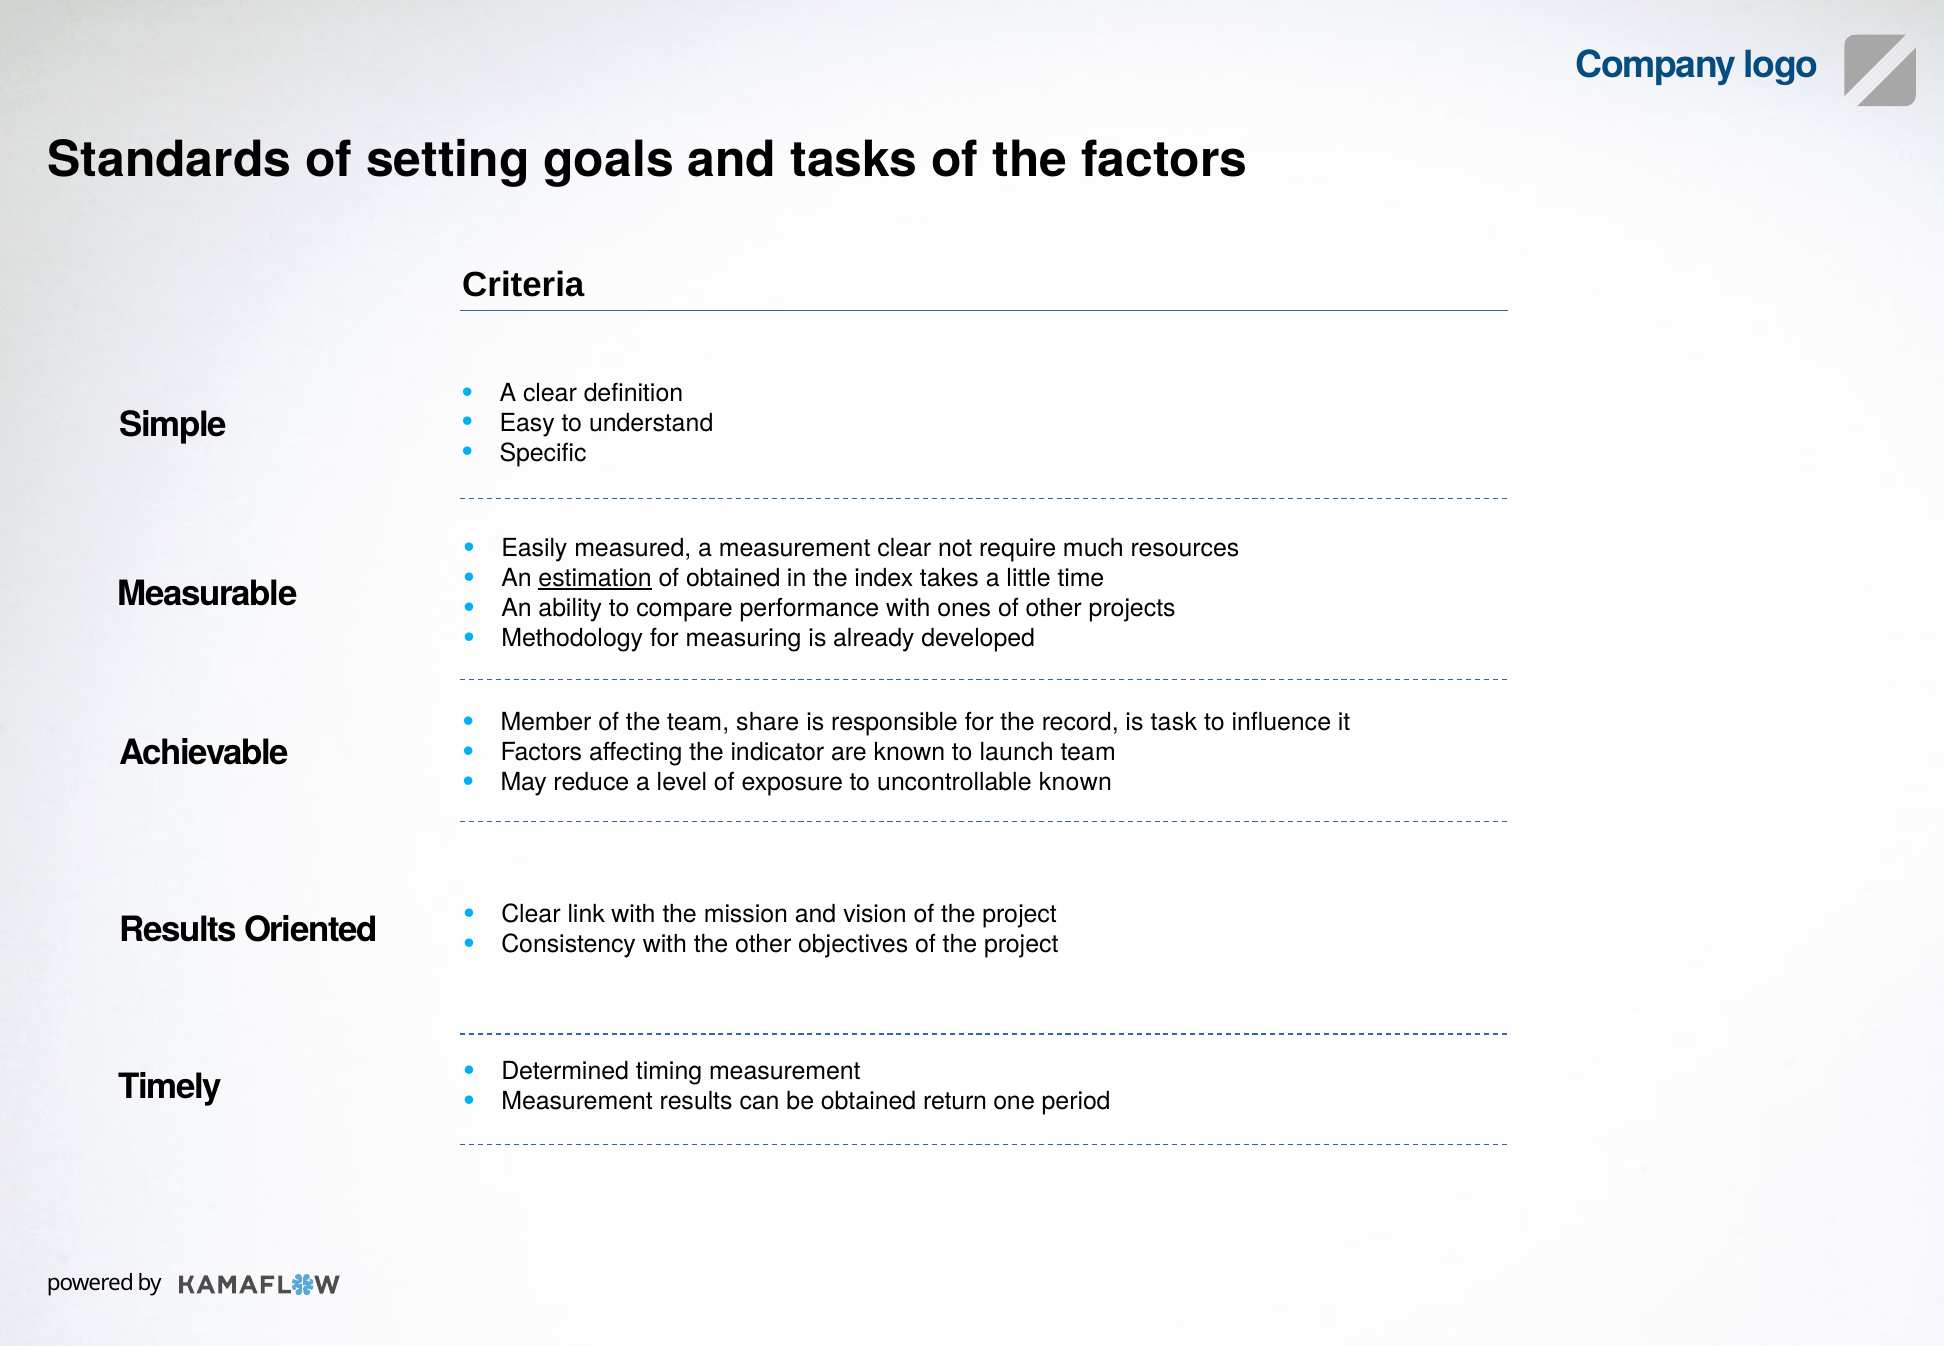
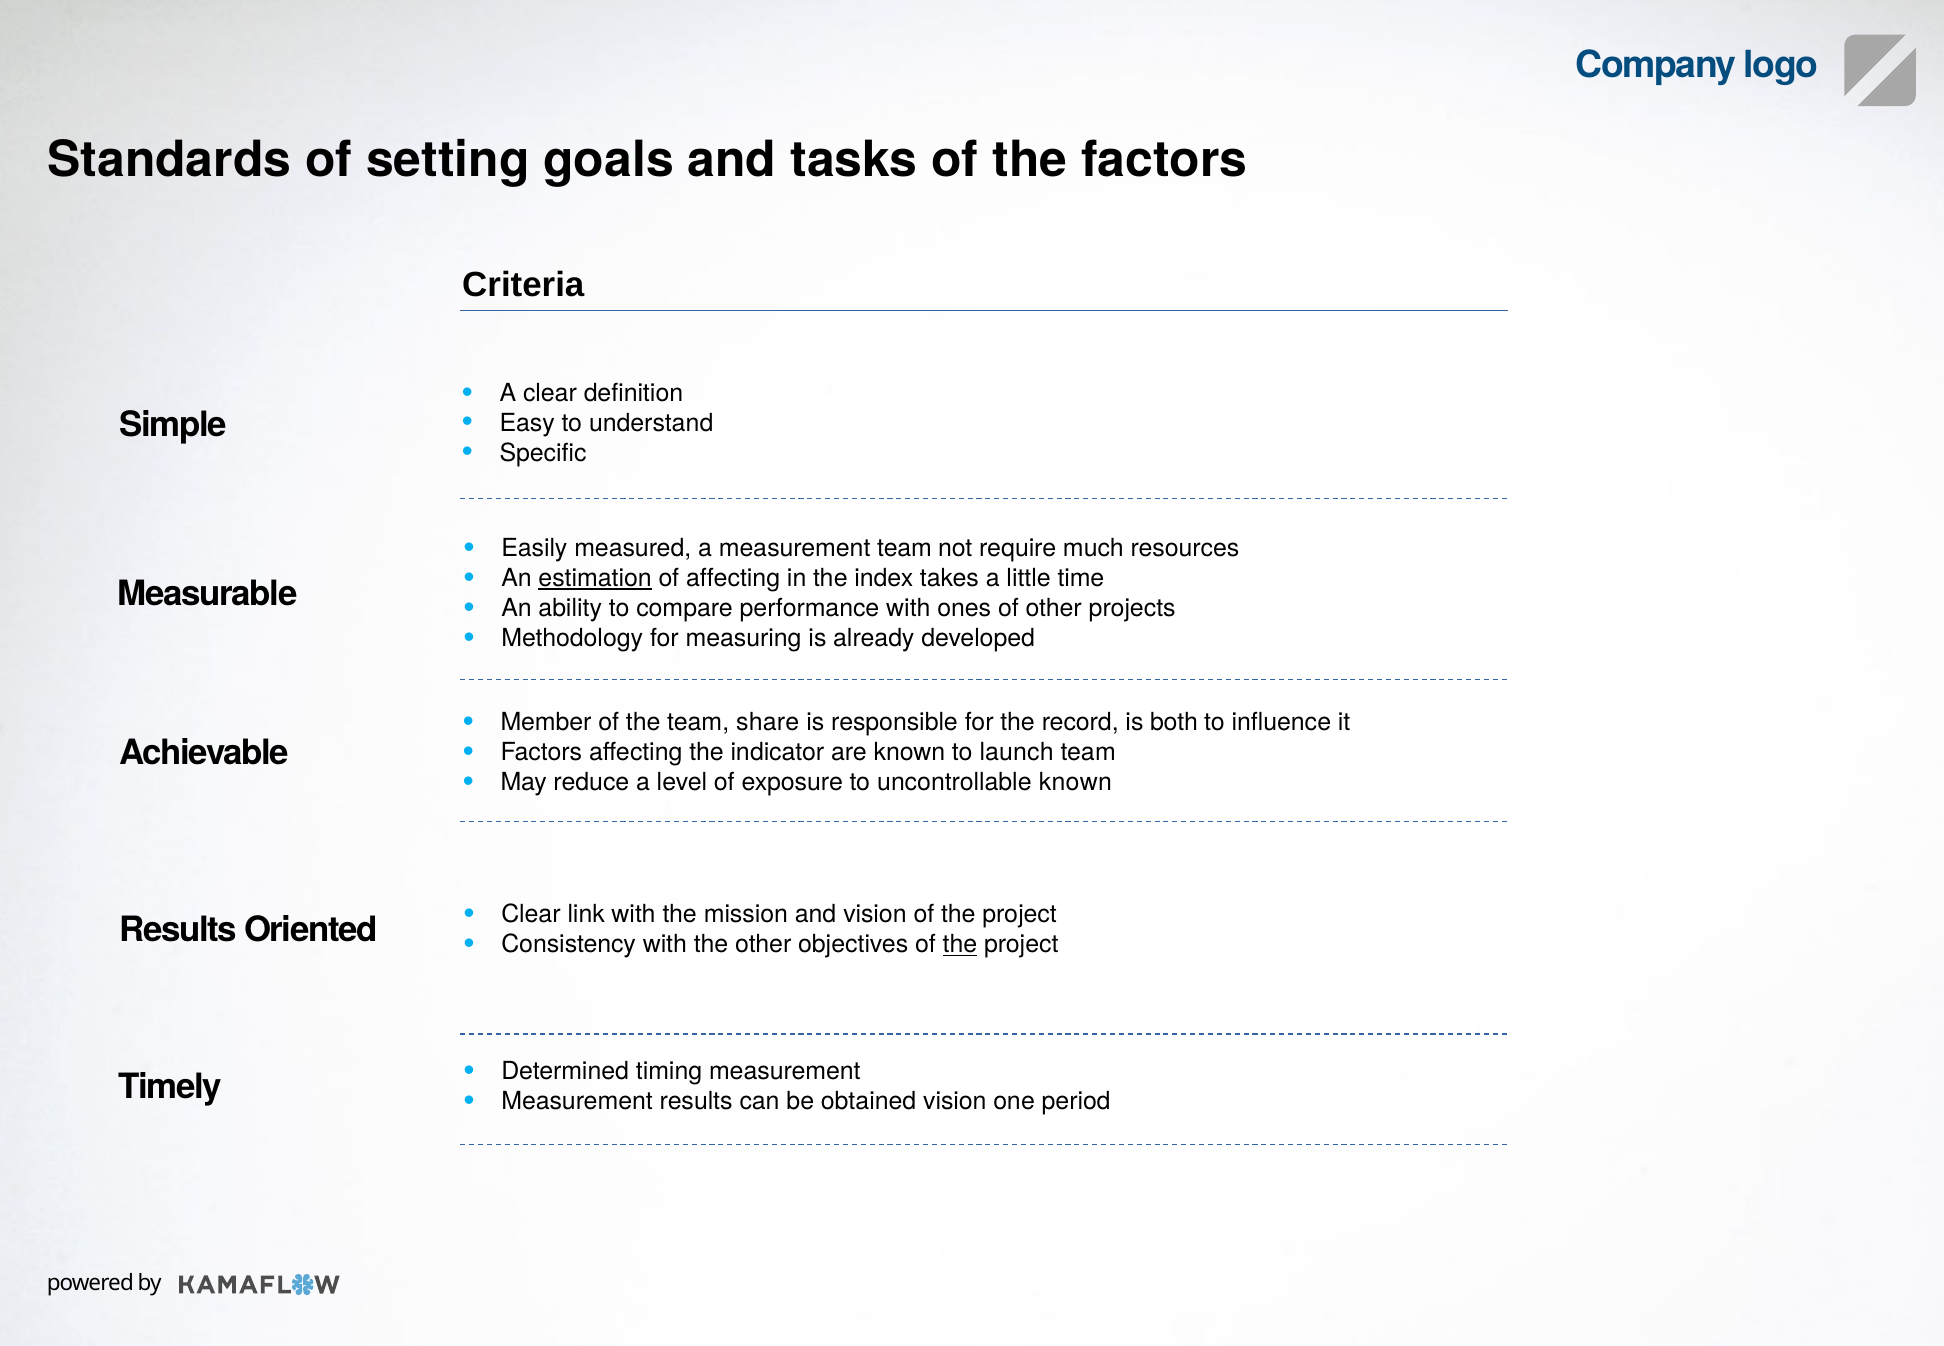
measurement clear: clear -> team
of obtained: obtained -> affecting
task: task -> both
the at (960, 944) underline: none -> present
obtained return: return -> vision
